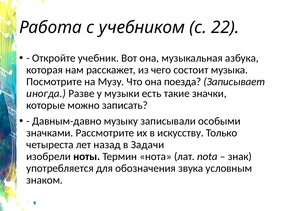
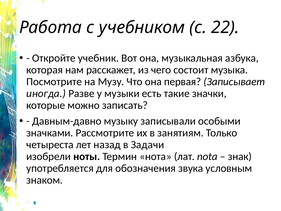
поезда: поезда -> первая
искусству: искусству -> занятиям
